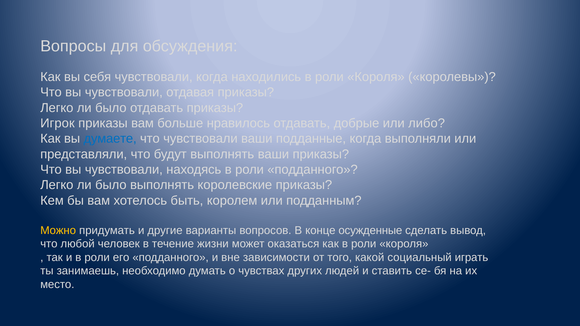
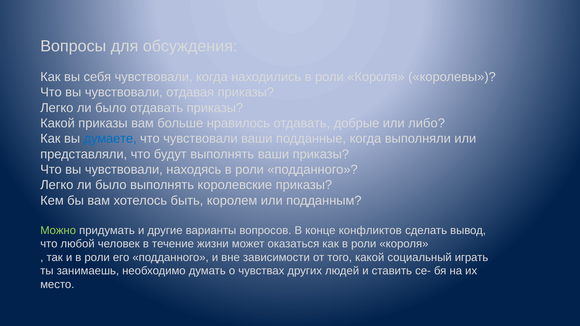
Игрок at (57, 123): Игрок -> Какой
Можно colour: yellow -> light green
осужденные: осужденные -> конфликтов
